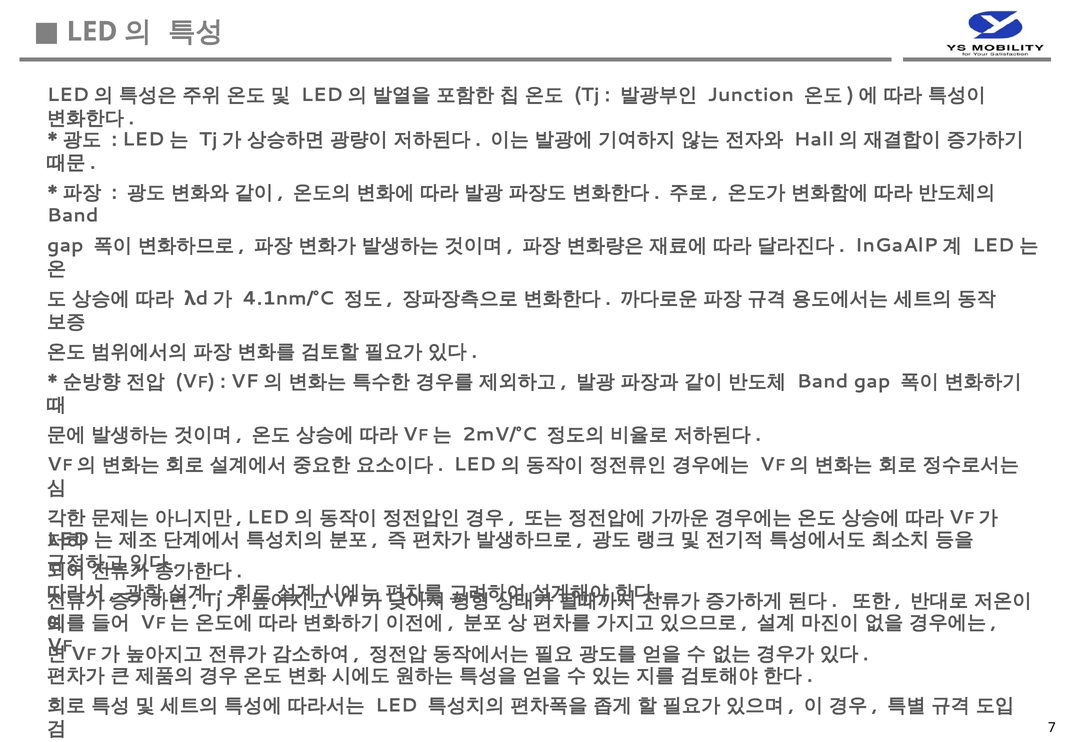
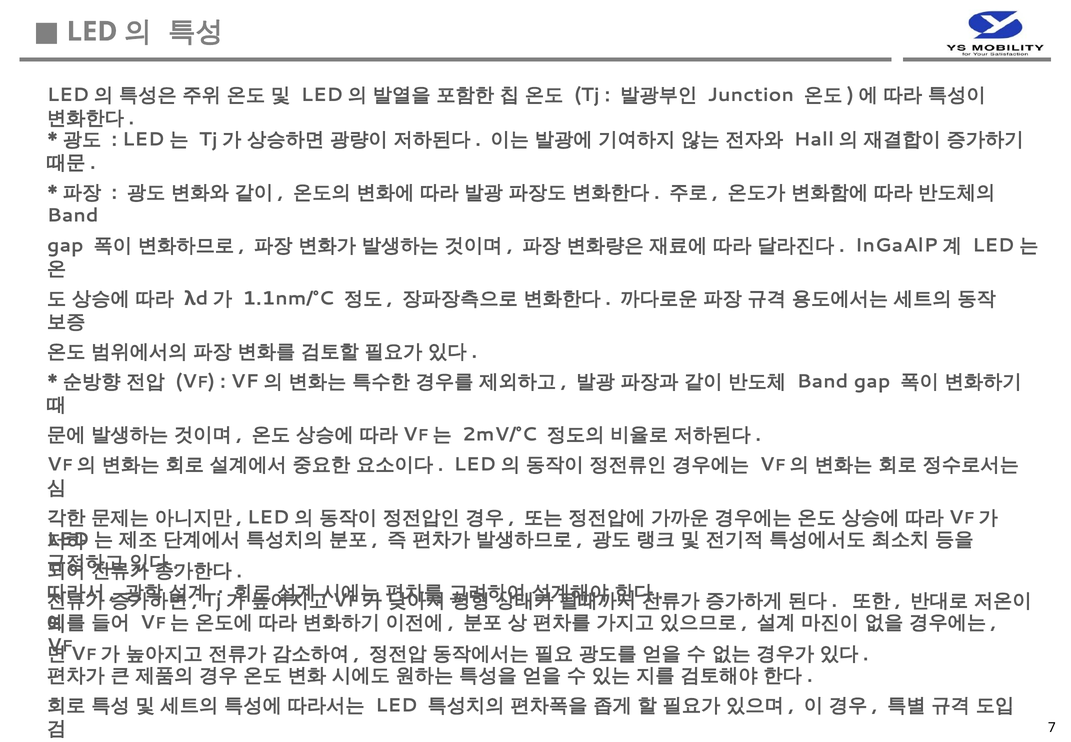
4.1nm/°C: 4.1nm/°C -> 1.1nm/°C
